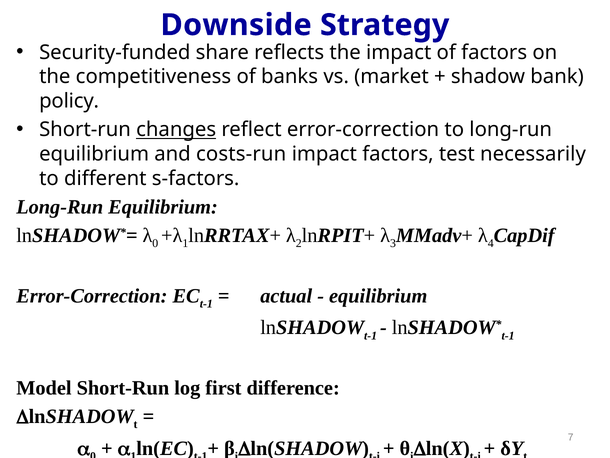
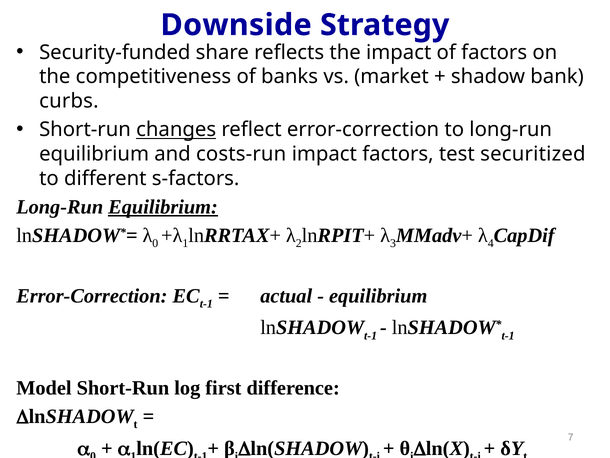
policy: policy -> curbs
necessarily: necessarily -> securitized
Equilibrium at (163, 207) underline: none -> present
